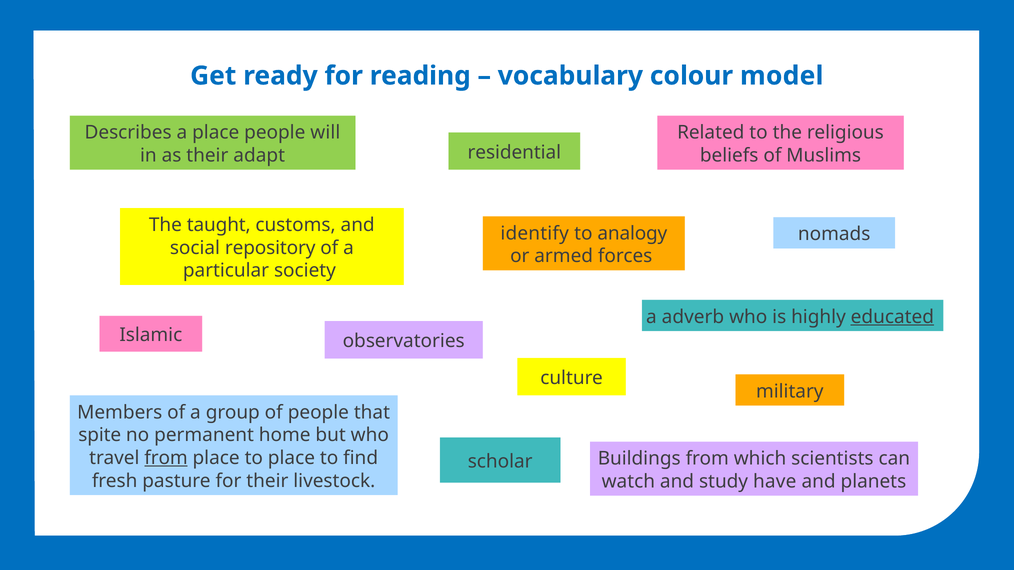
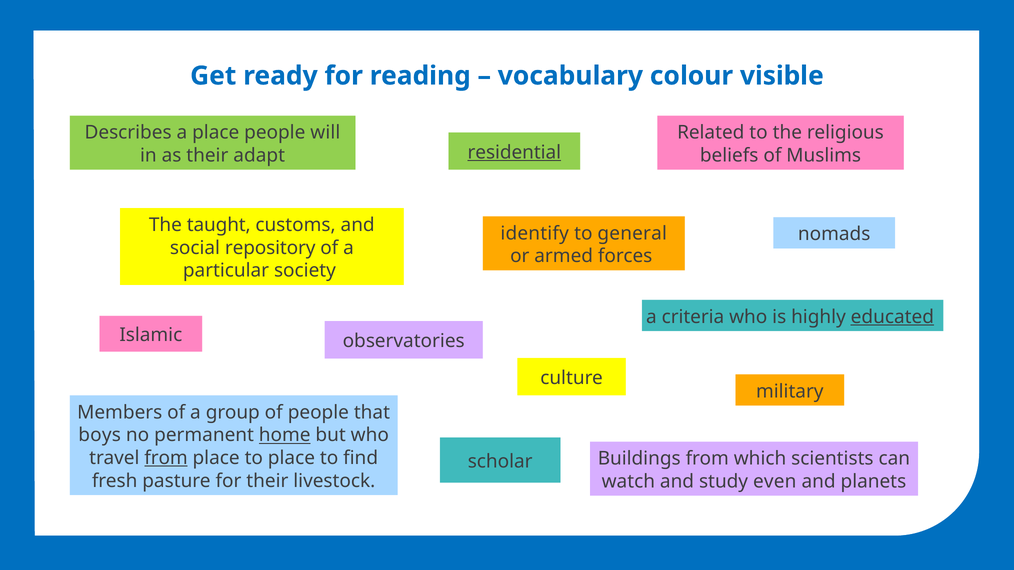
model: model -> visible
residential underline: none -> present
analogy: analogy -> general
adverb: adverb -> criteria
spite: spite -> boys
home underline: none -> present
have: have -> even
